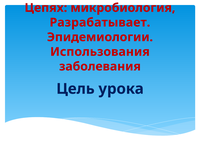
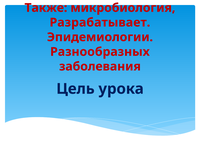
Цепях: Цепях -> Также
Использования: Использования -> Разнообразных
